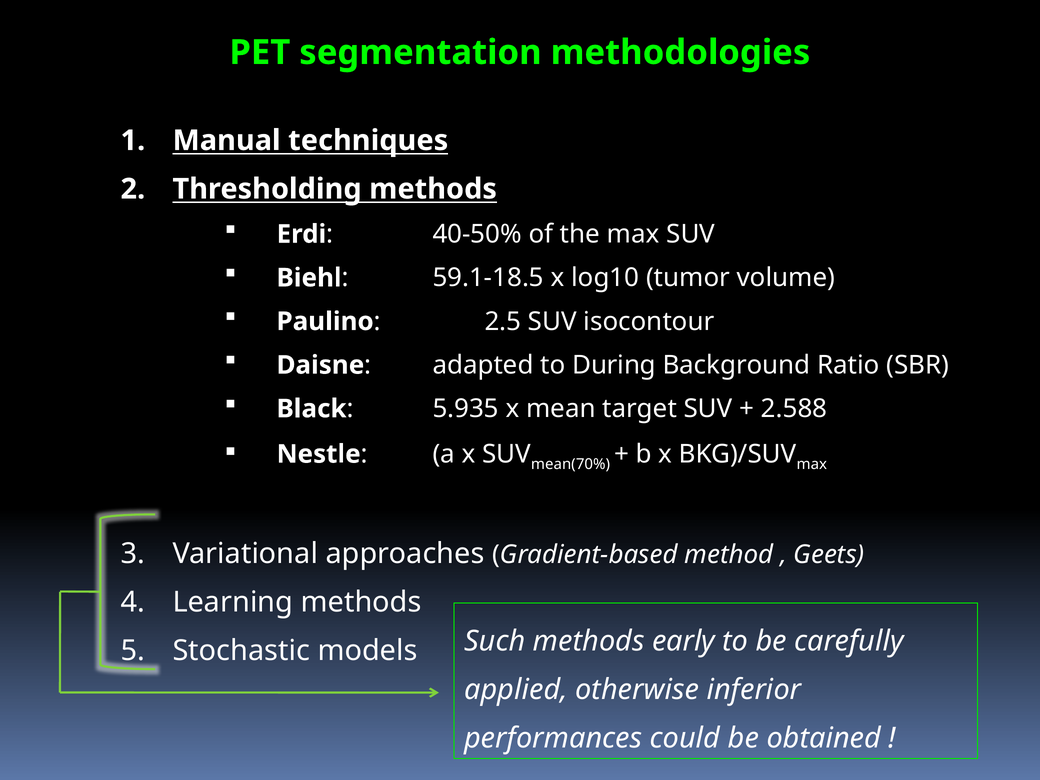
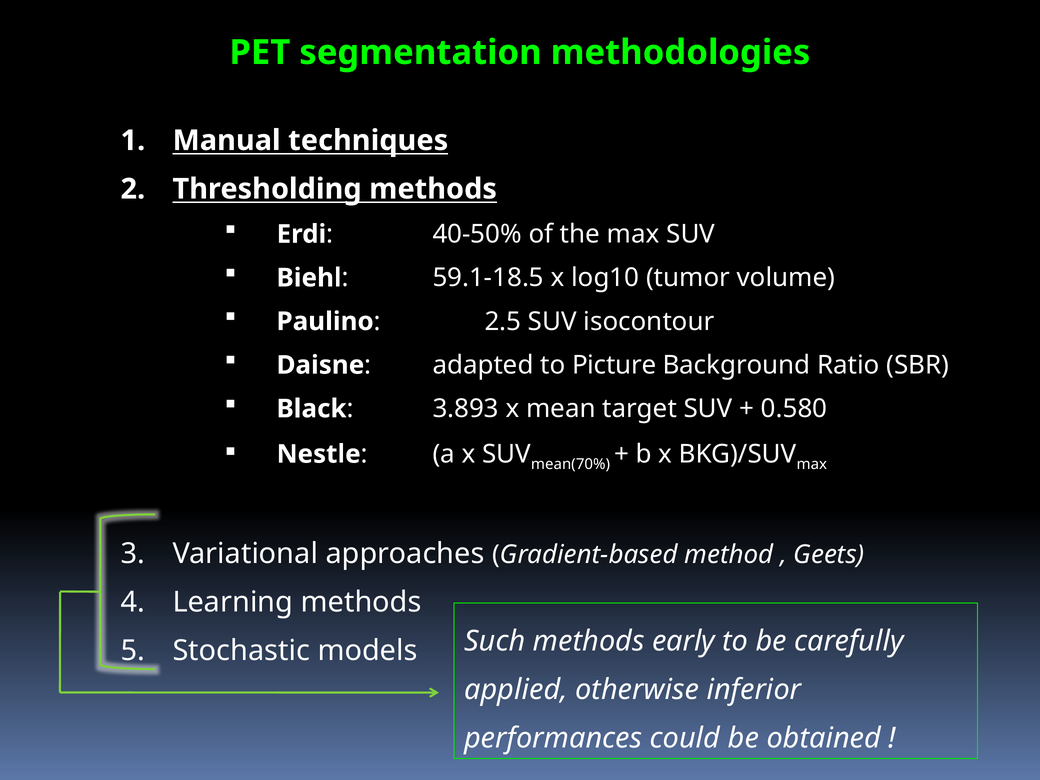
During: During -> Picture
5.935: 5.935 -> 3.893
2.588: 2.588 -> 0.580
